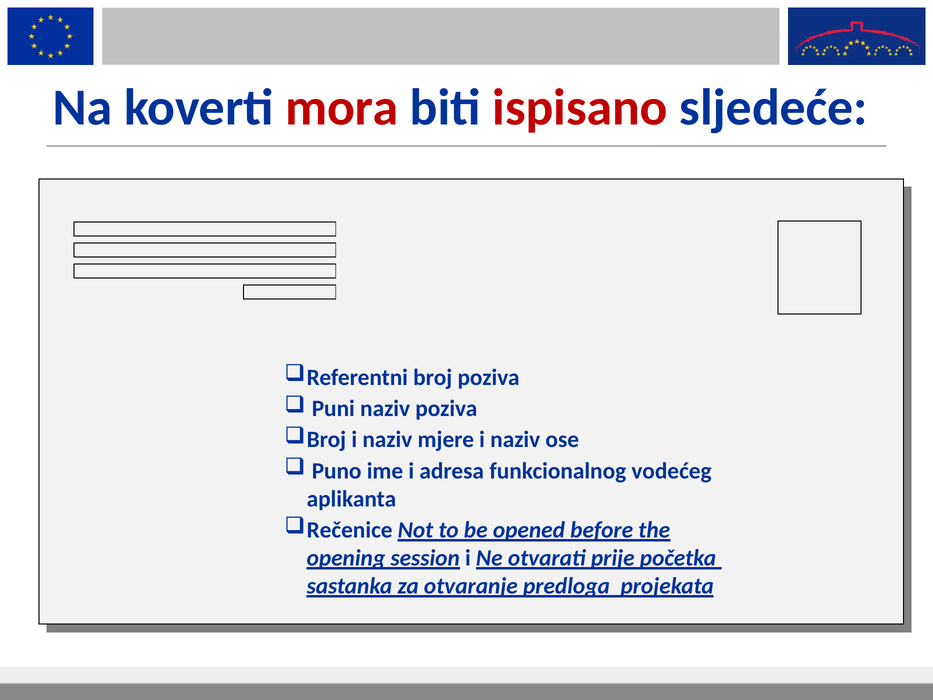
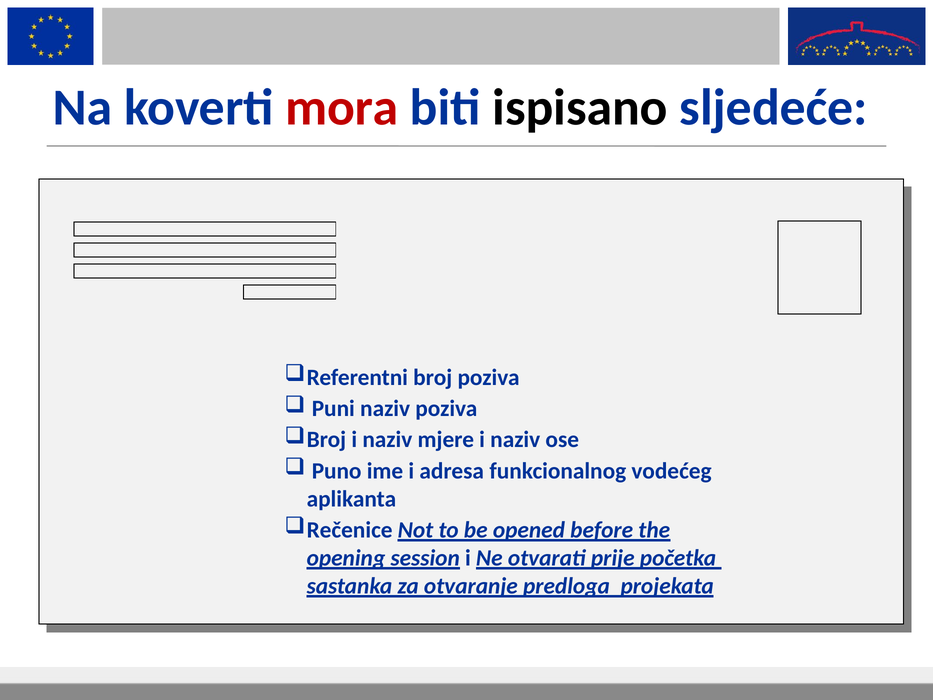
ispisano colour: red -> black
